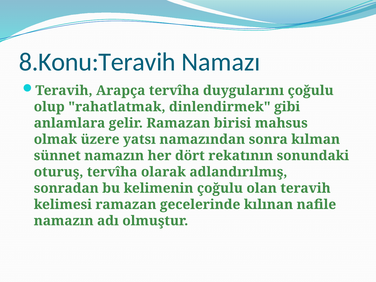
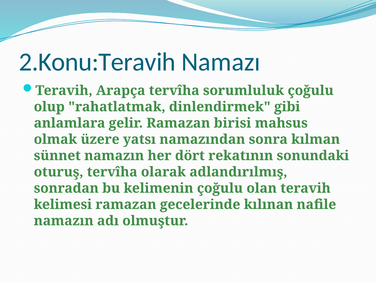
8.Konu:Teravih: 8.Konu:Teravih -> 2.Konu:Teravih
duygularını: duygularını -> sorumluluk
